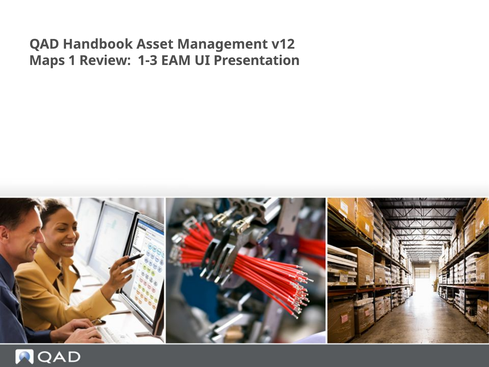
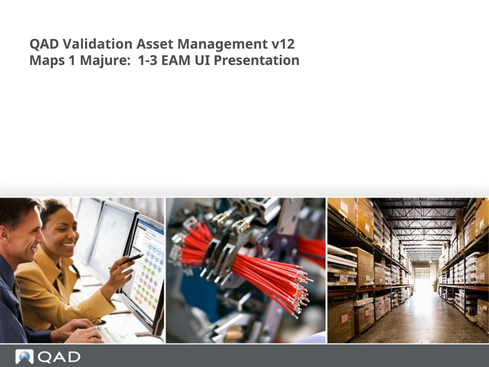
Handbook: Handbook -> Validation
Review: Review -> Majure
